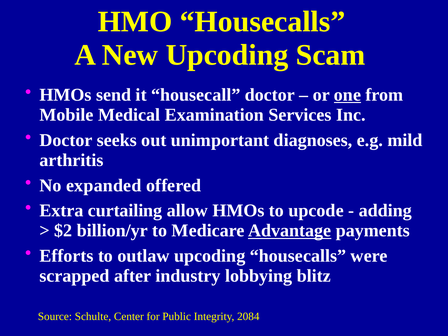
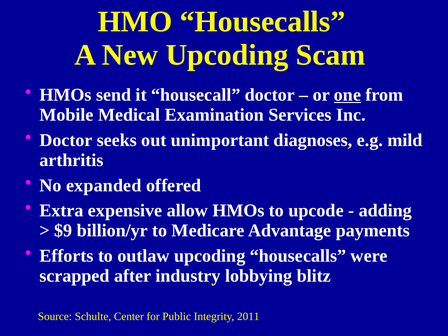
curtailing: curtailing -> expensive
$2: $2 -> $9
Advantage underline: present -> none
2084: 2084 -> 2011
